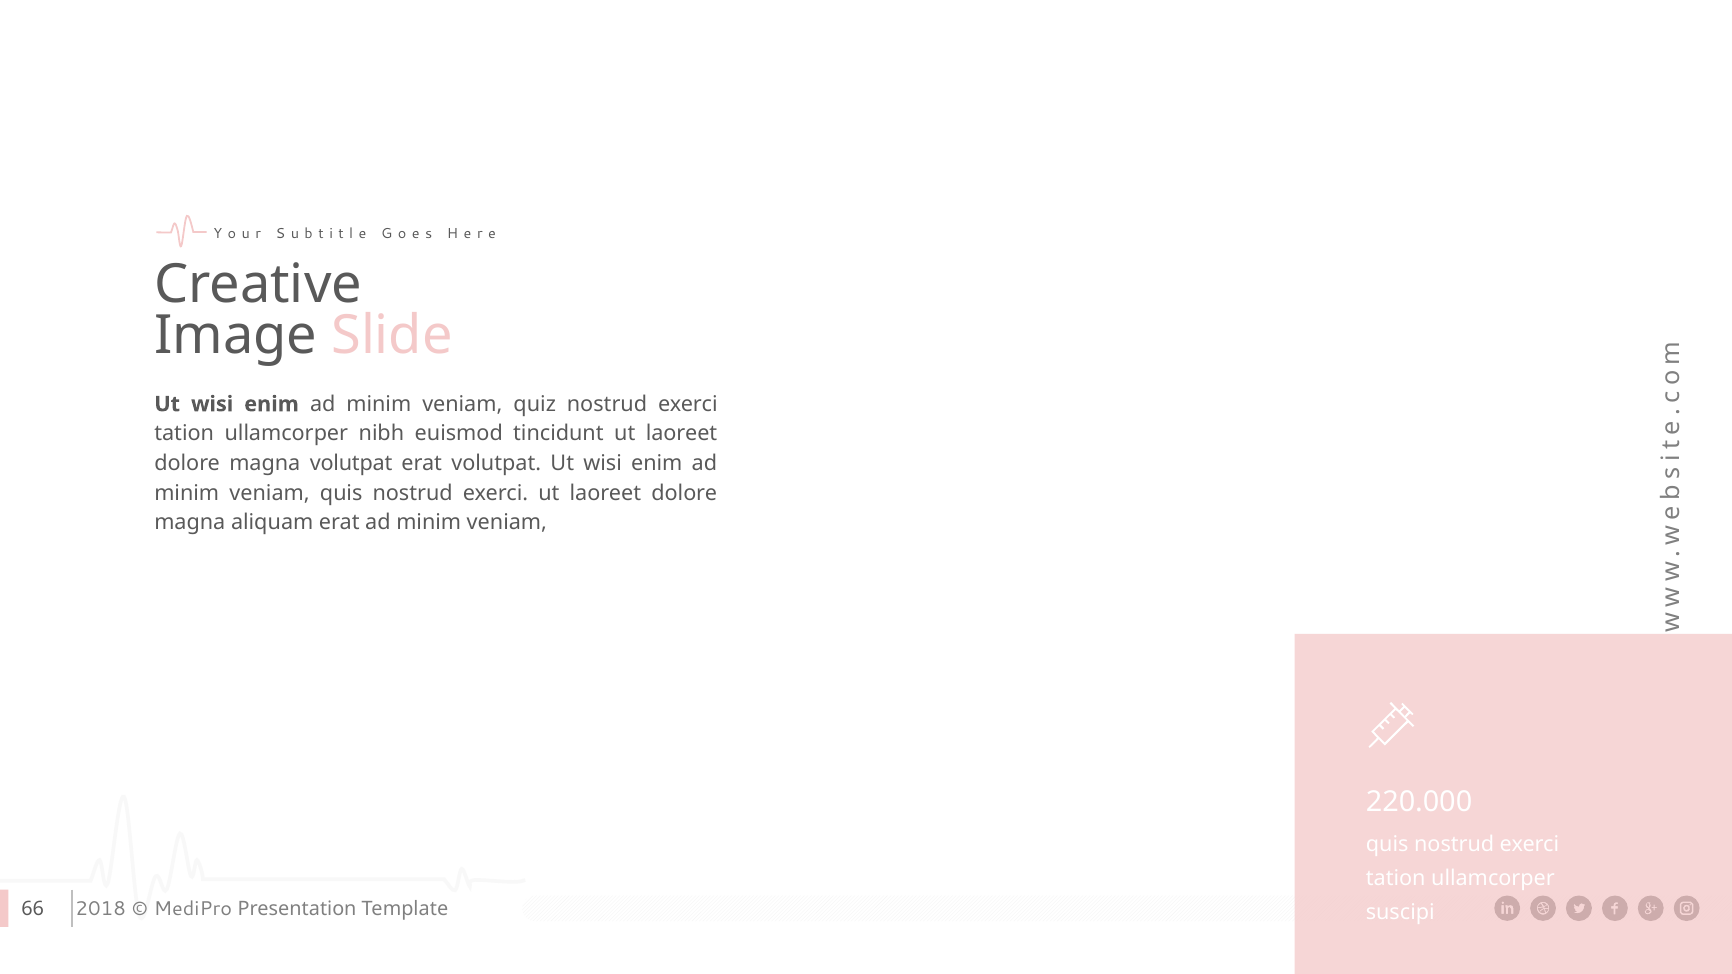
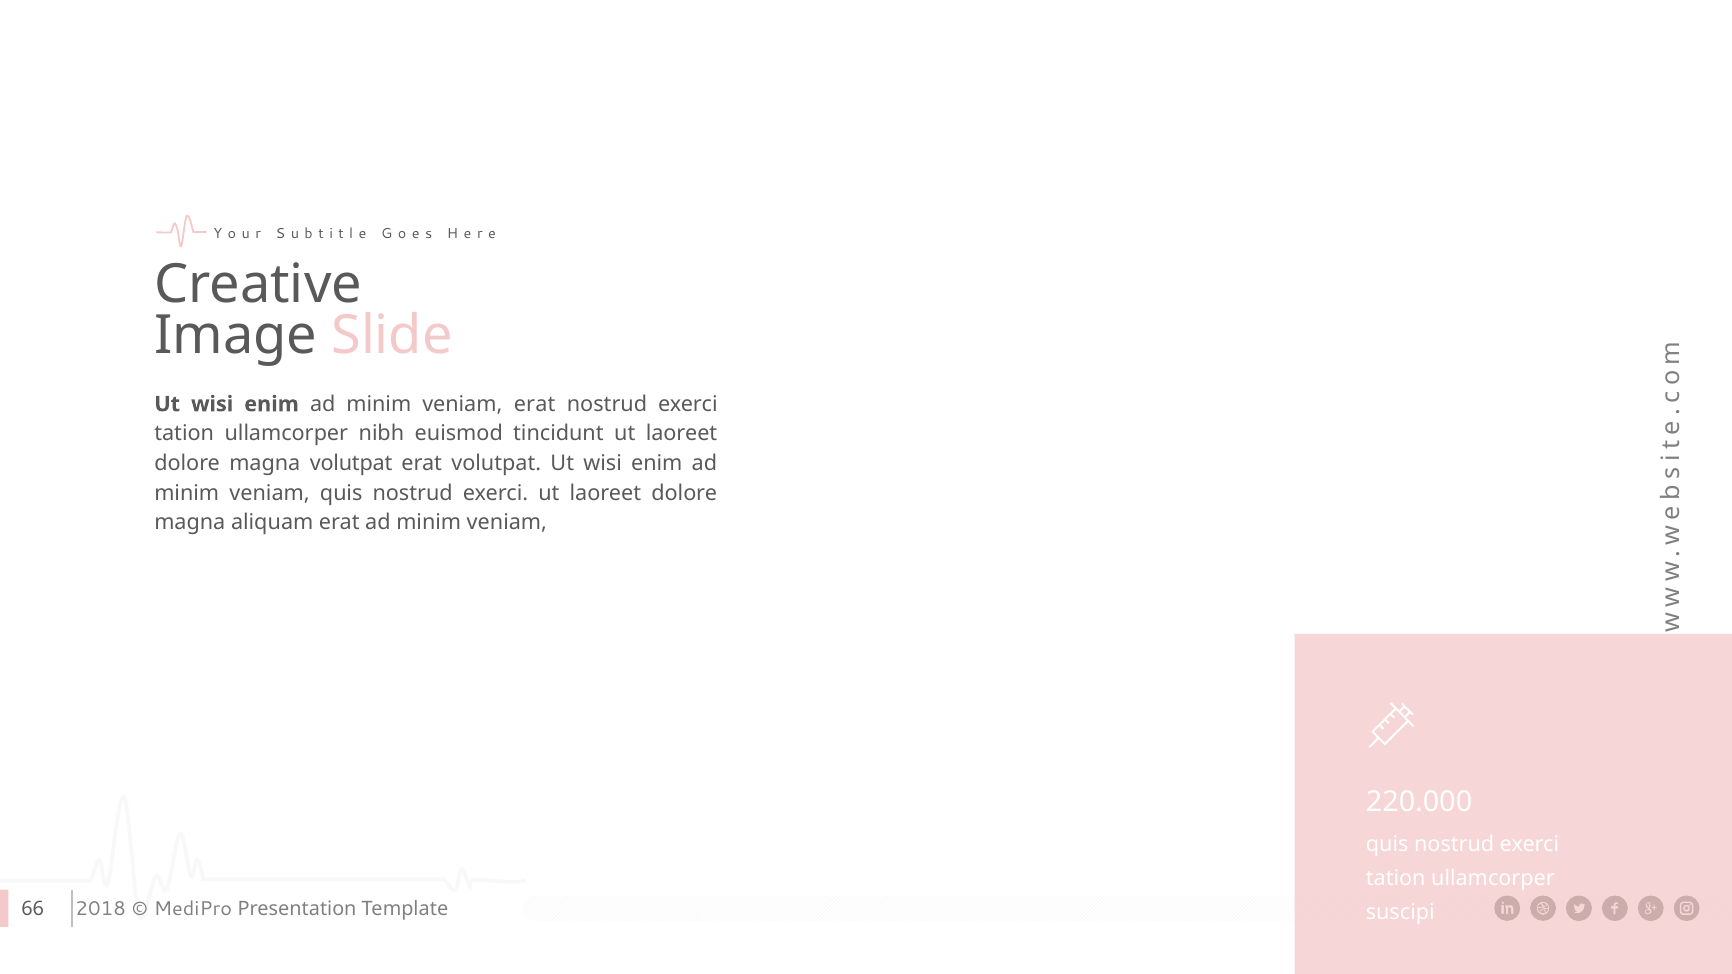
veniam quiz: quiz -> erat
